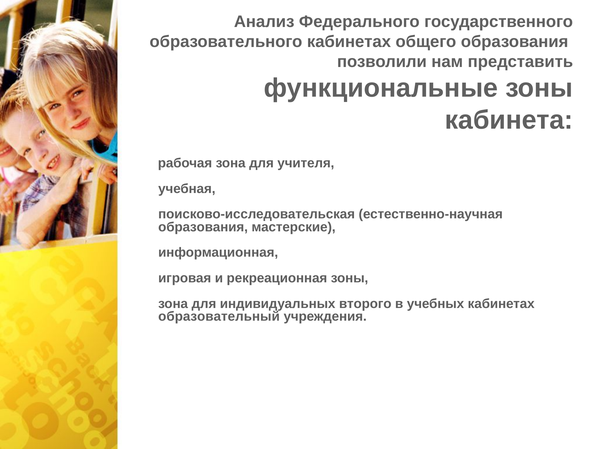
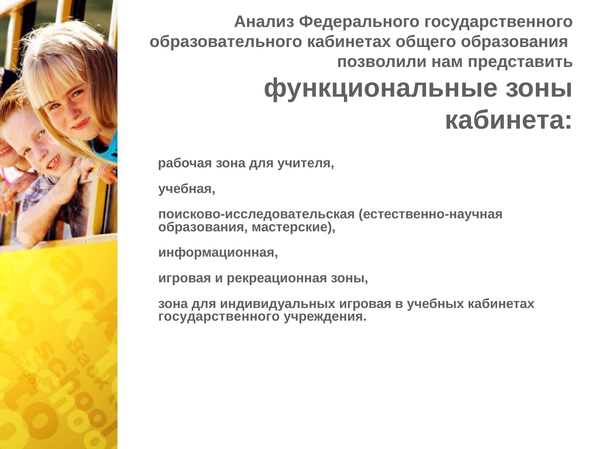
индивидуальных второго: второго -> игровая
образовательный at (219, 317): образовательный -> государственного
